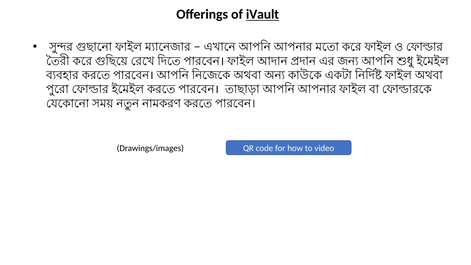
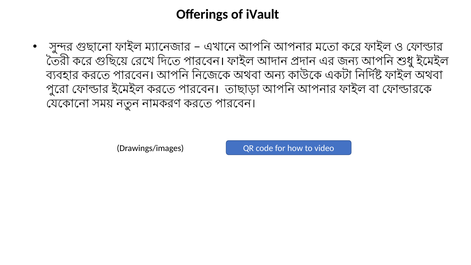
iVault underline: present -> none
